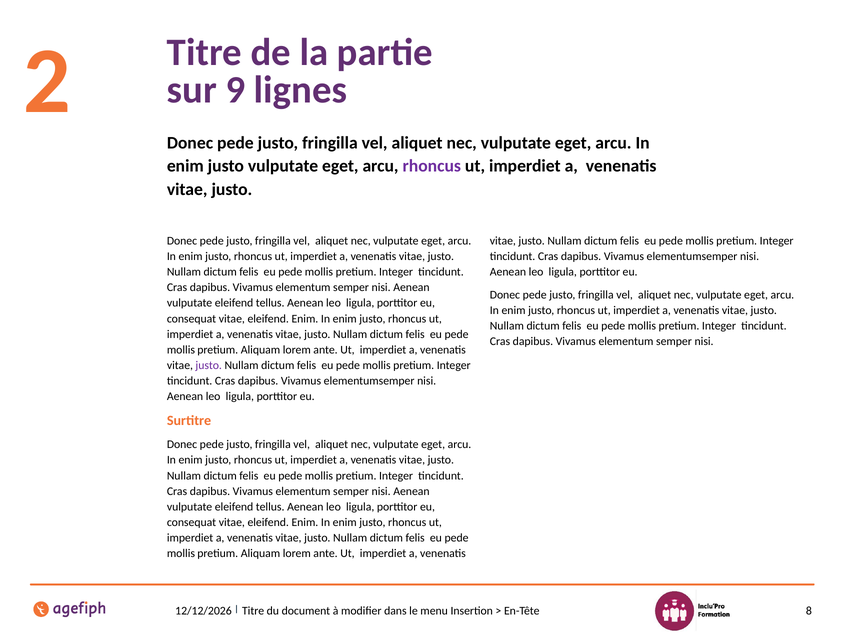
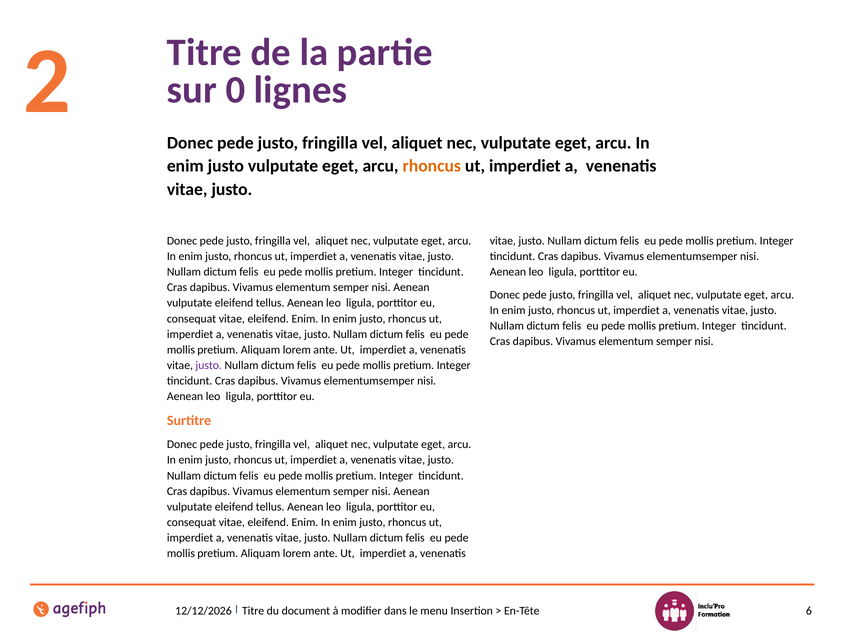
9: 9 -> 0
rhoncus at (432, 166) colour: purple -> orange
8: 8 -> 6
